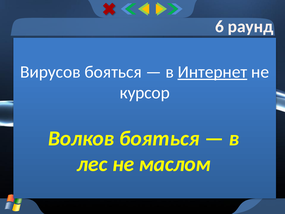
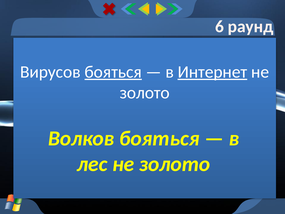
бояться at (113, 72) underline: none -> present
курсор at (145, 93): курсор -> золото
лес не маслом: маслом -> золото
